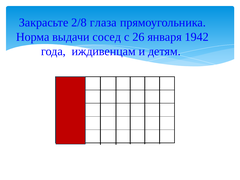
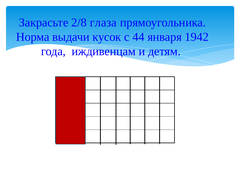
сосед: сосед -> кусок
26: 26 -> 44
